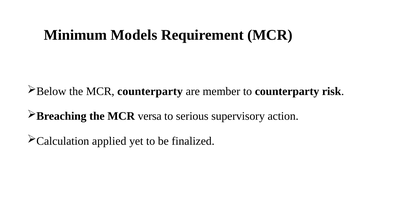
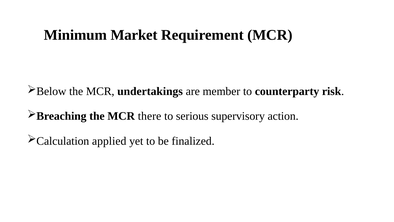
Models: Models -> Market
MCR counterparty: counterparty -> undertakings
versa: versa -> there
